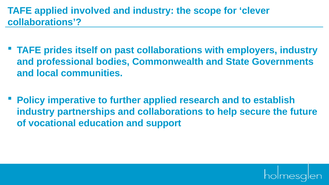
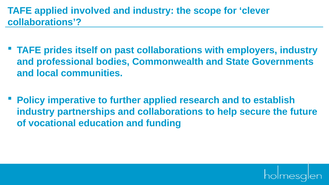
support: support -> funding
